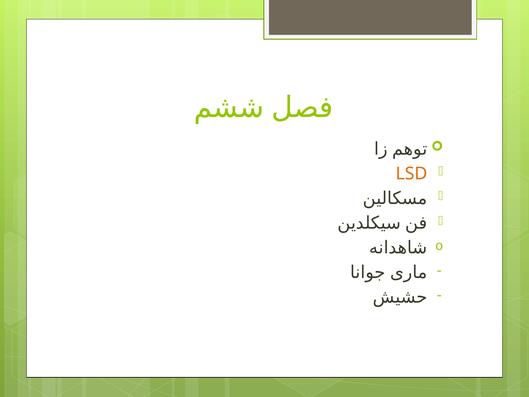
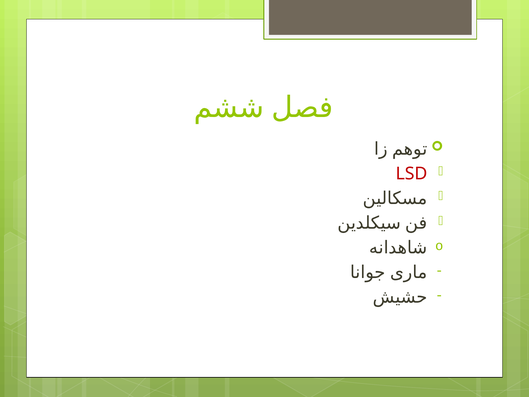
LSD colour: orange -> red
